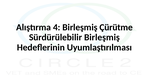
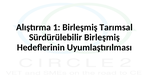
4: 4 -> 1
Çürütme: Çürütme -> Tarımsal
